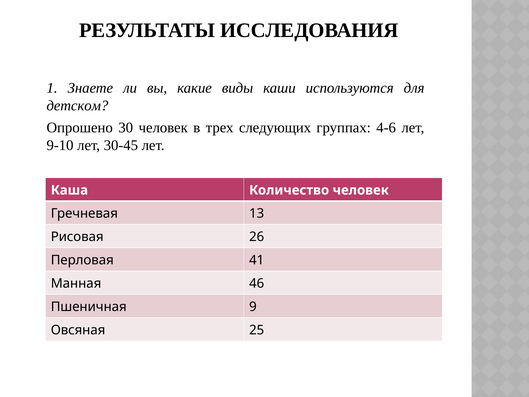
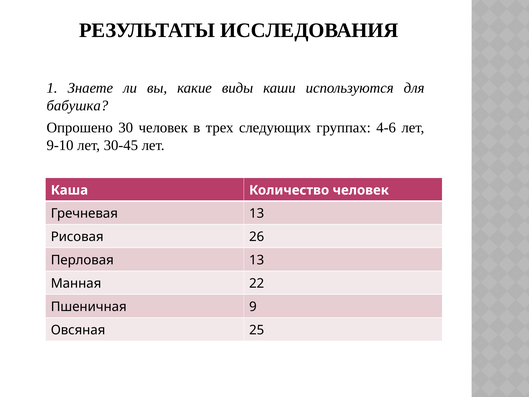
детском: детском -> бабушка
Перловая 41: 41 -> 13
46: 46 -> 22
